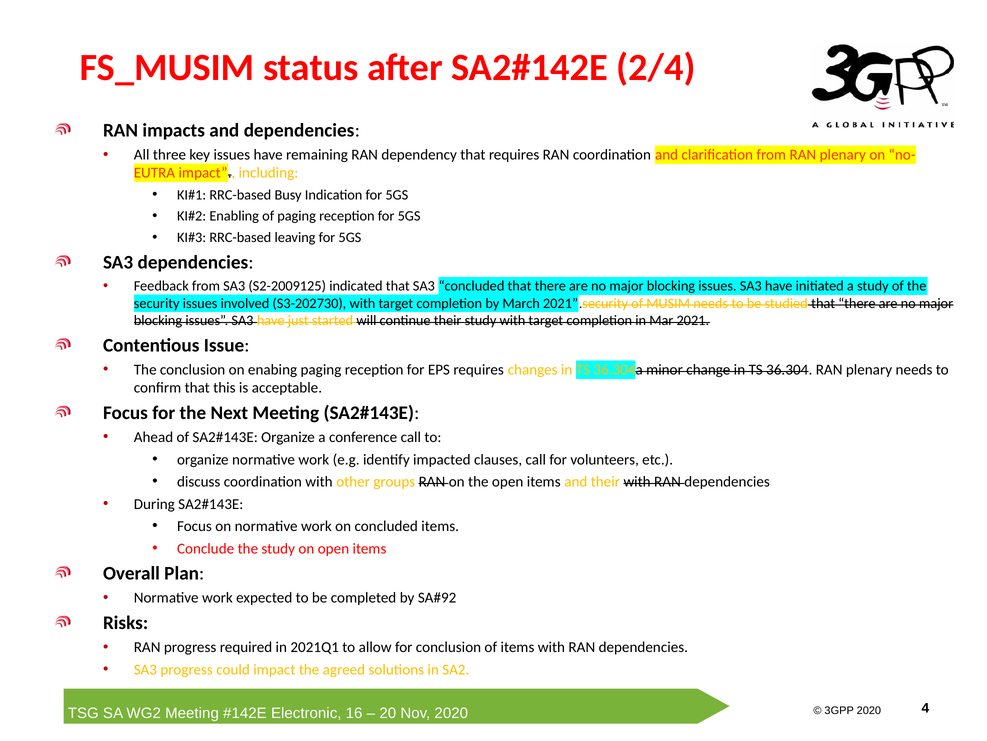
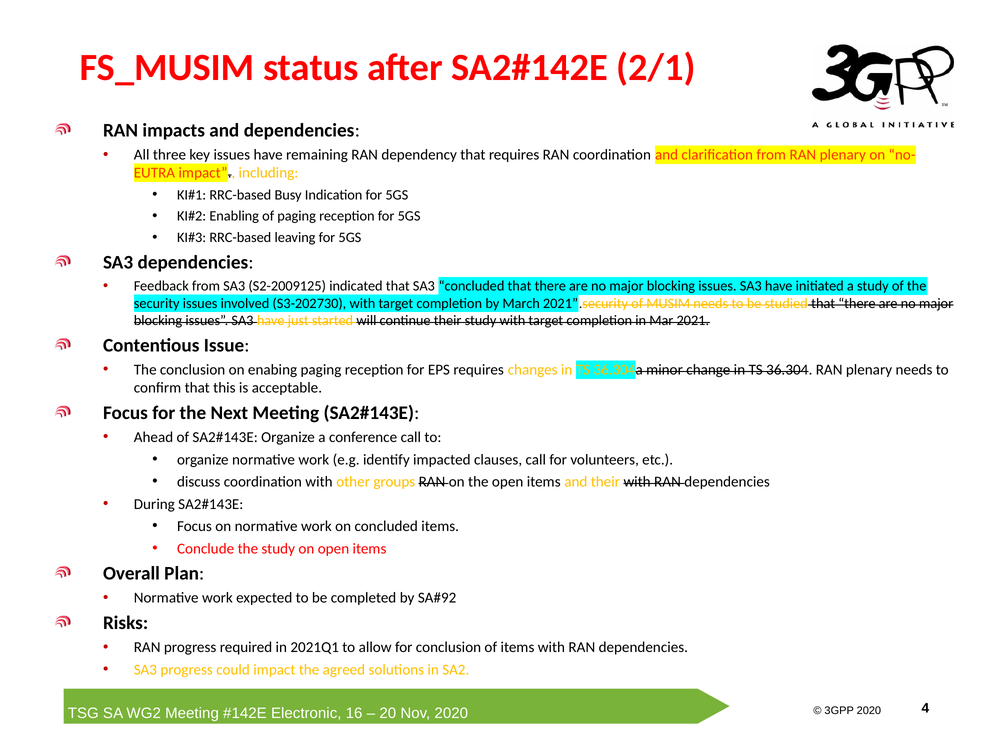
2/4: 2/4 -> 2/1
